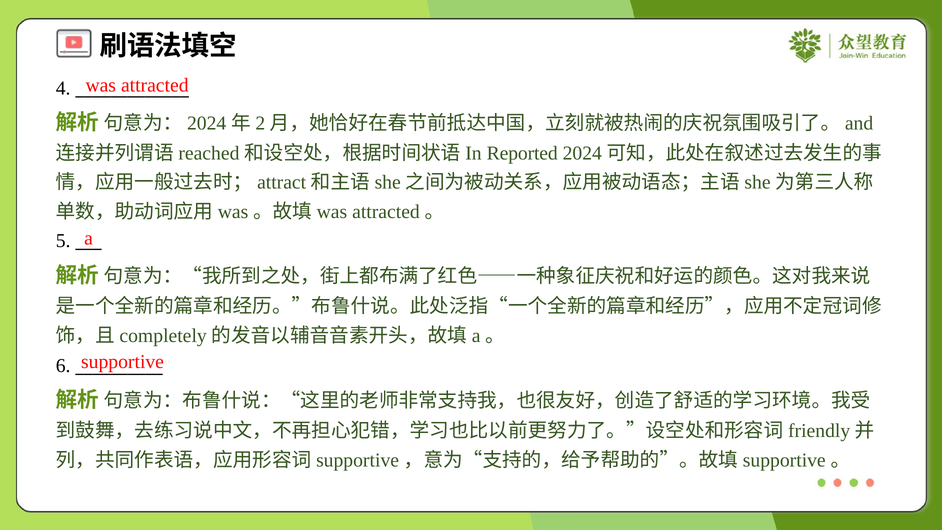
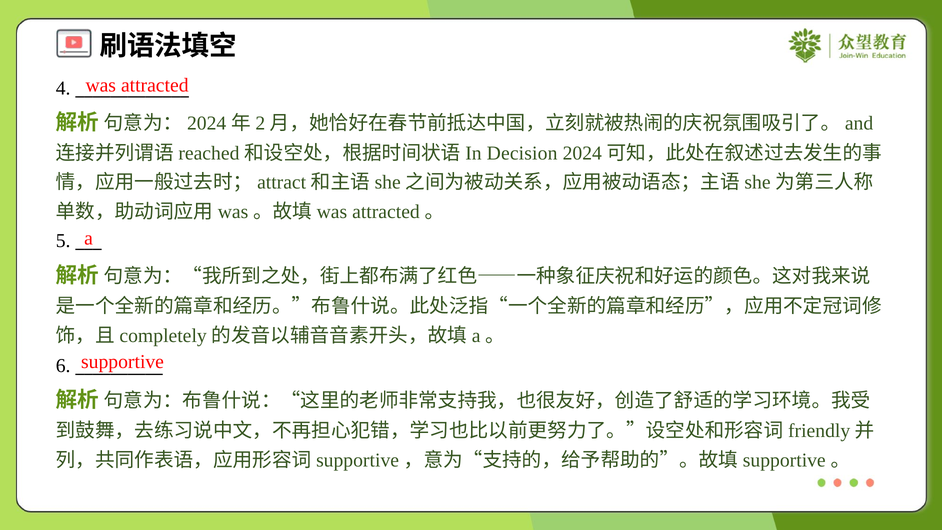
Reported: Reported -> Decision
